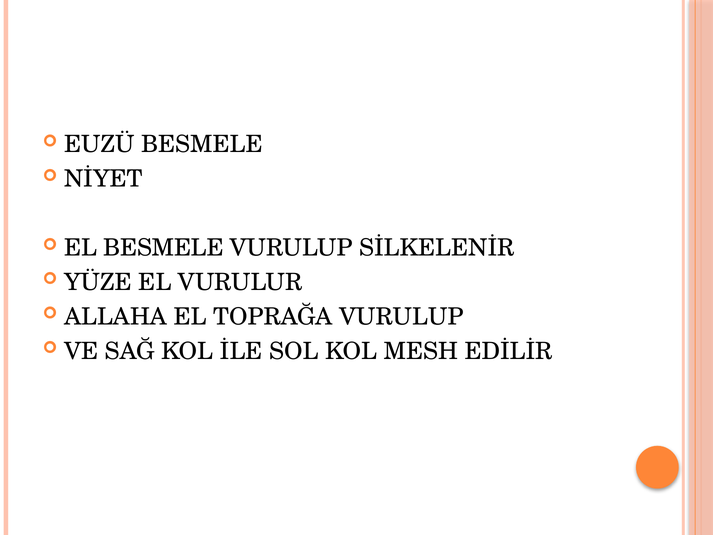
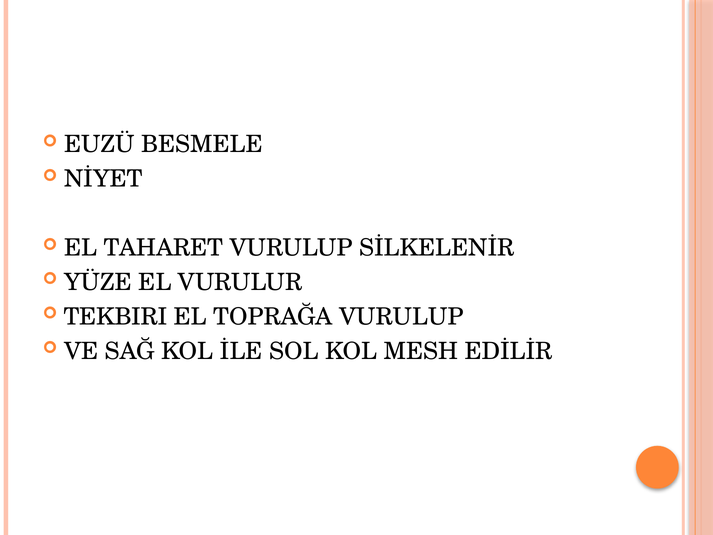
EL BESMELE: BESMELE -> TAHARET
ALLAHA: ALLAHA -> TEKBIRI
